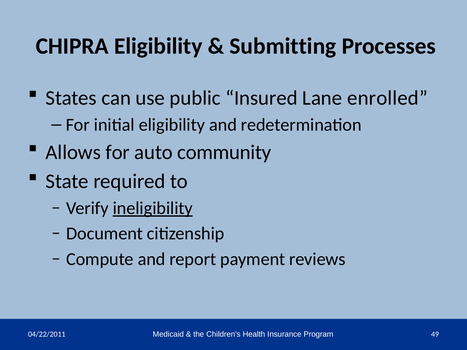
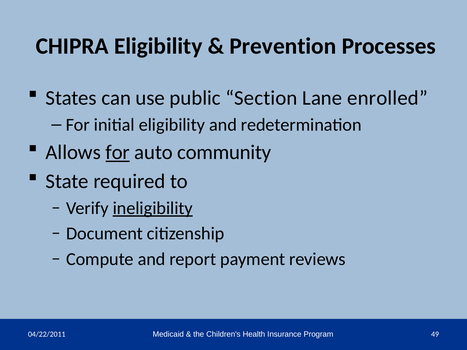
Submitting: Submitting -> Prevention
Insured: Insured -> Section
for at (118, 152) underline: none -> present
